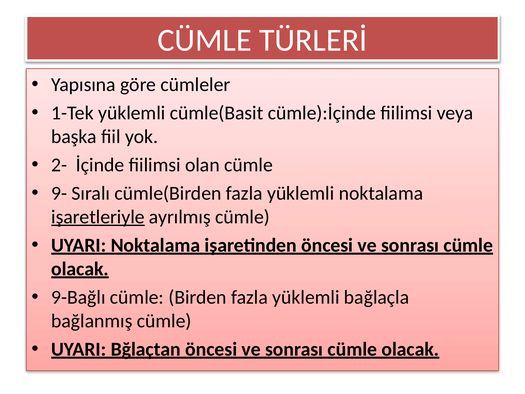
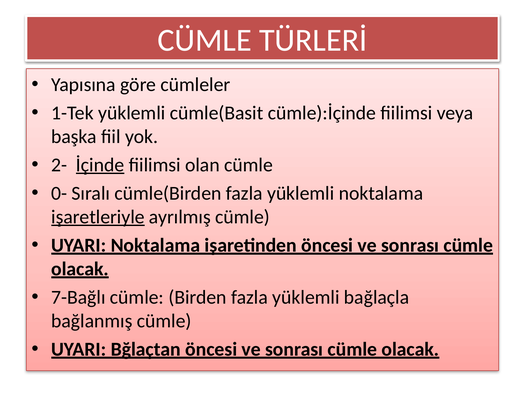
İçinde underline: none -> present
9-: 9- -> 0-
9-Bağlı: 9-Bağlı -> 7-Bağlı
